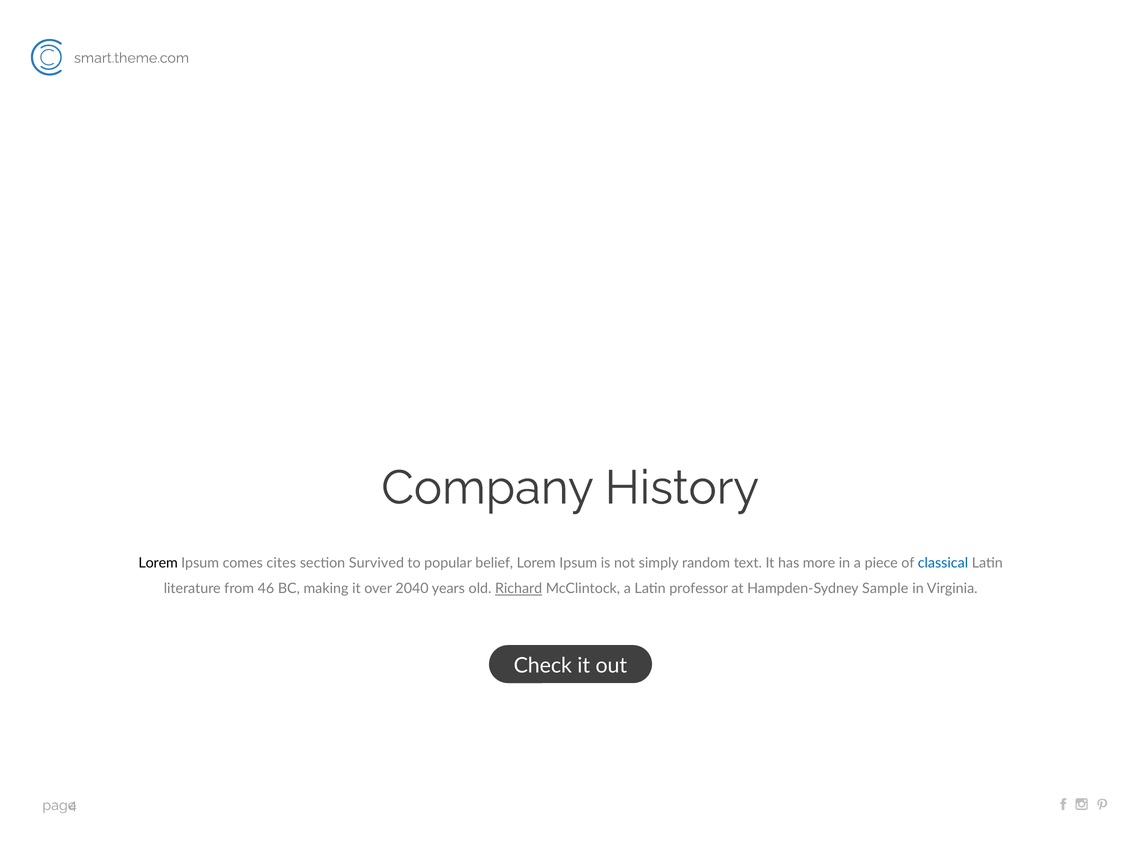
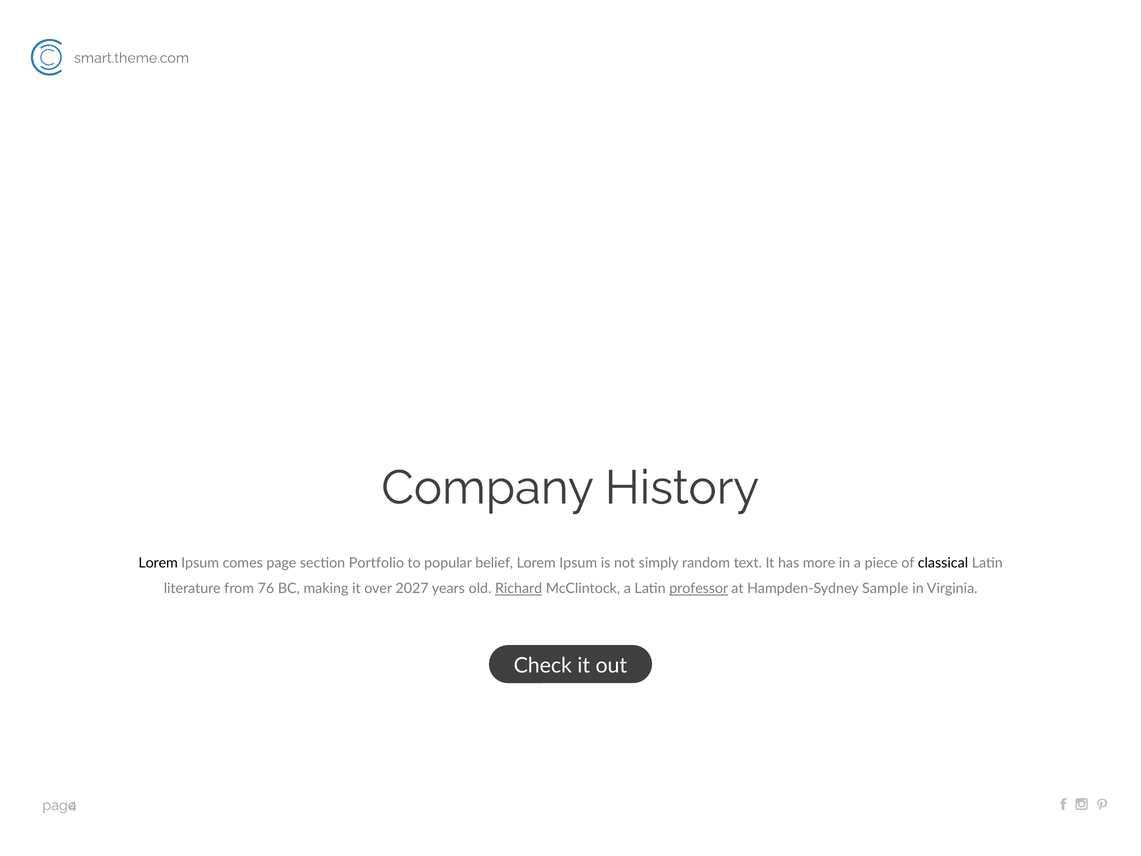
cites: cites -> page
Survived: Survived -> Portfolio
classical colour: blue -> black
46: 46 -> 76
2040: 2040 -> 2027
professor underline: none -> present
